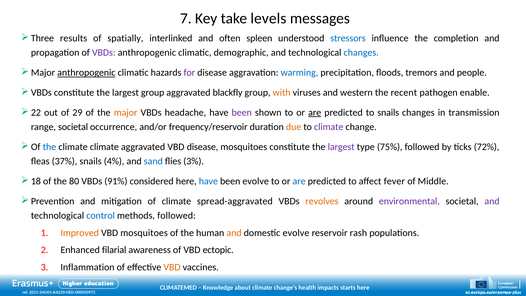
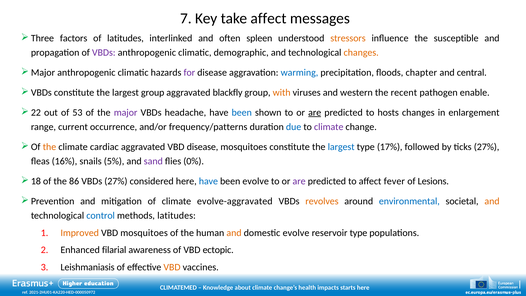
take levels: levels -> affect
results: results -> factors
of spatially: spatially -> latitudes
stressors colour: blue -> orange
completion: completion -> susceptible
changes at (361, 53) colour: blue -> orange
anthropogenic at (86, 73) underline: present -> none
tremors: tremors -> chapter
people: people -> central
29: 29 -> 53
major colour: orange -> purple
been at (242, 112) colour: purple -> blue
to snails: snails -> hosts
transmission: transmission -> enlargement
range societal: societal -> current
frequency/reservoir: frequency/reservoir -> frequency/patterns
due colour: orange -> blue
the at (49, 147) colour: blue -> orange
climate climate: climate -> cardiac
largest at (341, 147) colour: purple -> blue
75%: 75% -> 17%
ticks 72%: 72% -> 27%
37%: 37% -> 16%
4%: 4% -> 5%
sand colour: blue -> purple
3%: 3% -> 0%
80: 80 -> 86
VBDs 91%: 91% -> 27%
are at (299, 181) colour: blue -> purple
Middle: Middle -> Lesions
spread-aggravated: spread-aggravated -> evolve-aggravated
environmental colour: purple -> blue
and at (492, 201) colour: purple -> orange
methods followed: followed -> latitudes
reservoir rash: rash -> type
Inflammation: Inflammation -> Leishmaniasis
